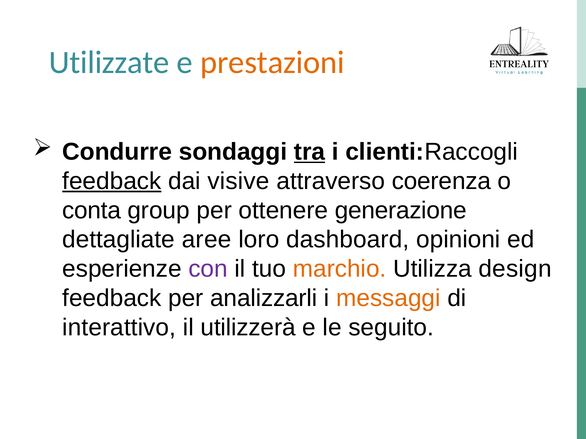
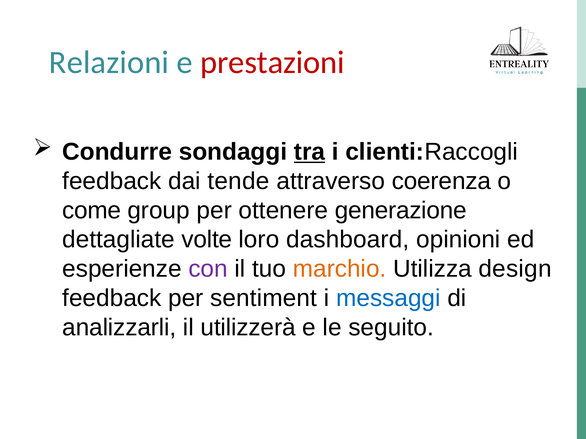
Utilizzate: Utilizzate -> Relazioni
prestazioni colour: orange -> red
feedback at (112, 181) underline: present -> none
visive: visive -> tende
conta: conta -> come
aree: aree -> volte
analizzarli: analizzarli -> sentiment
messaggi colour: orange -> blue
interattivo: interattivo -> analizzarli
